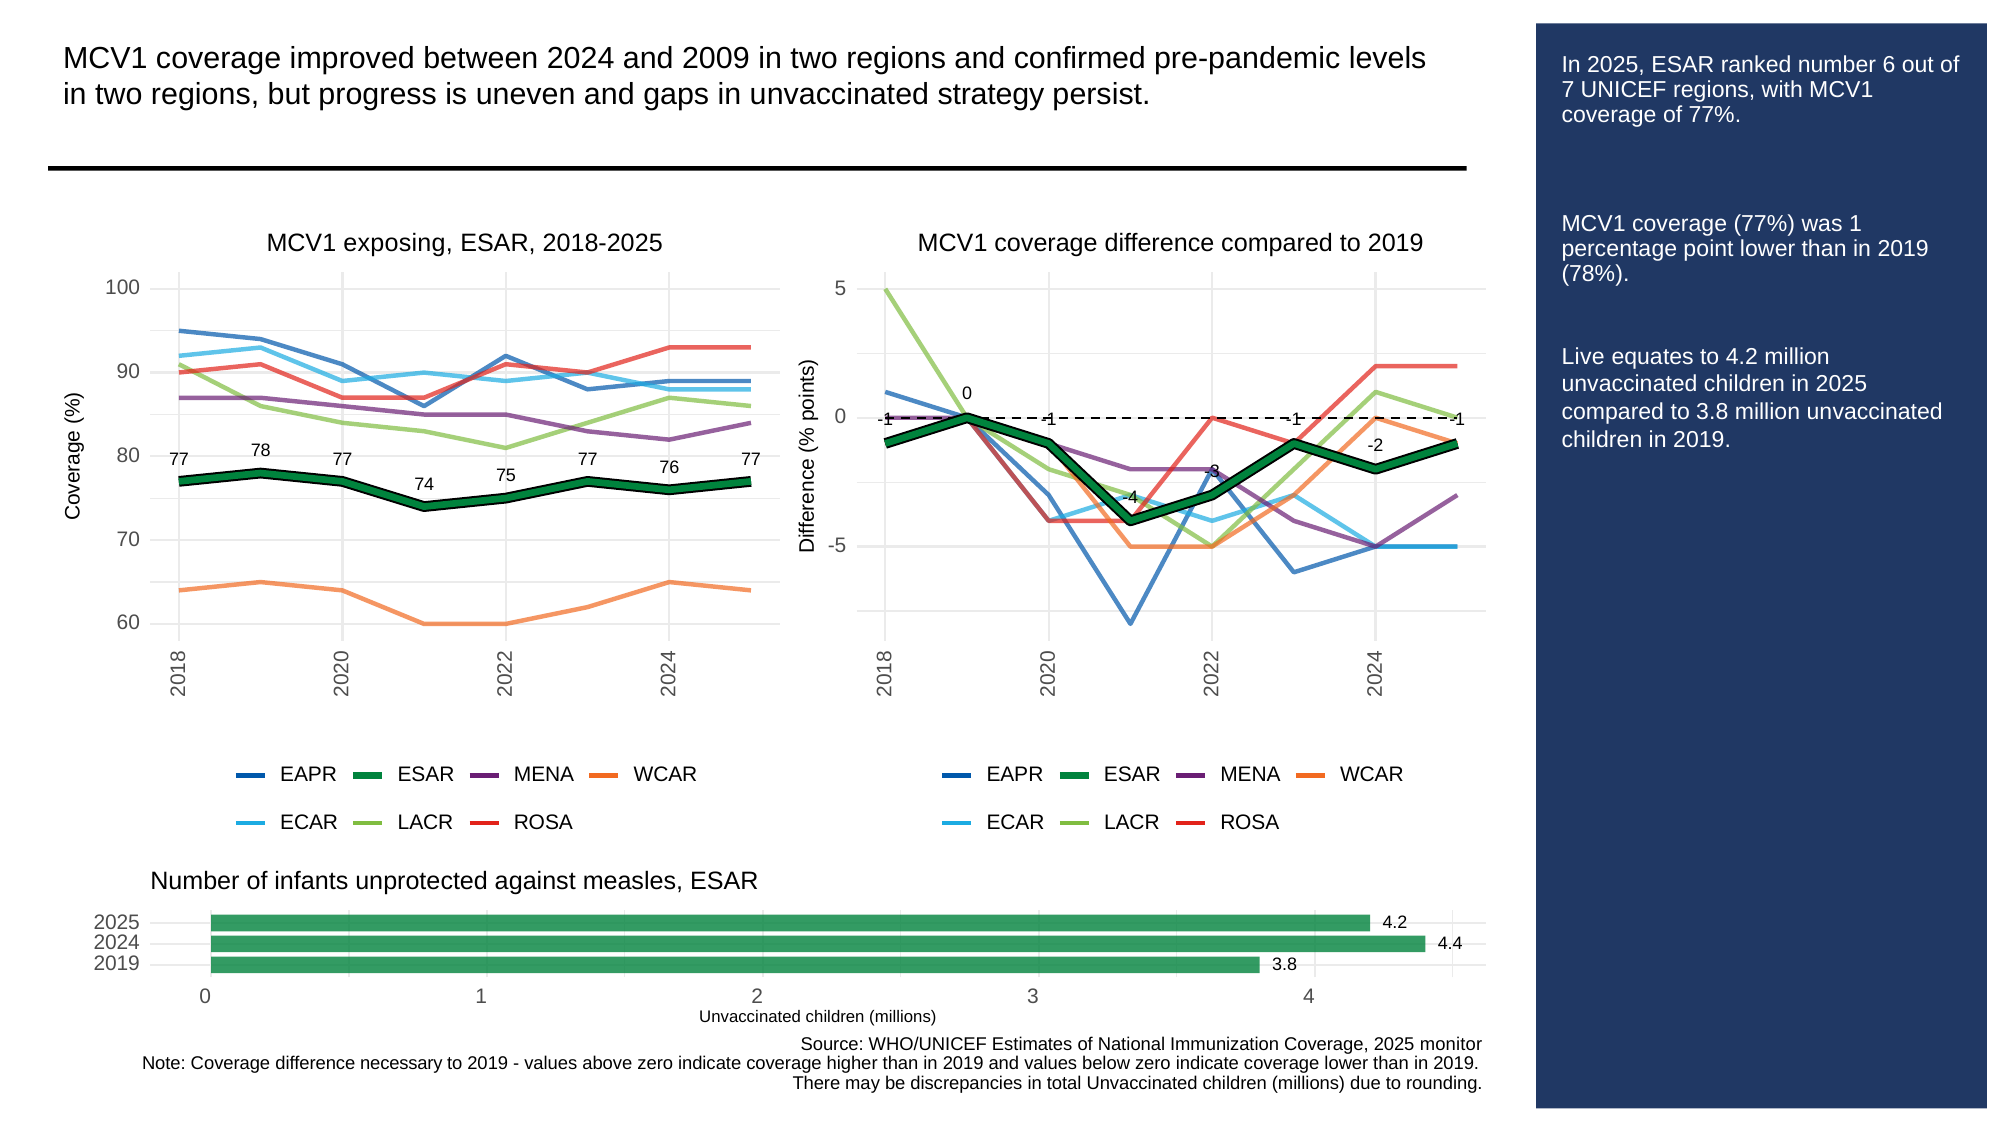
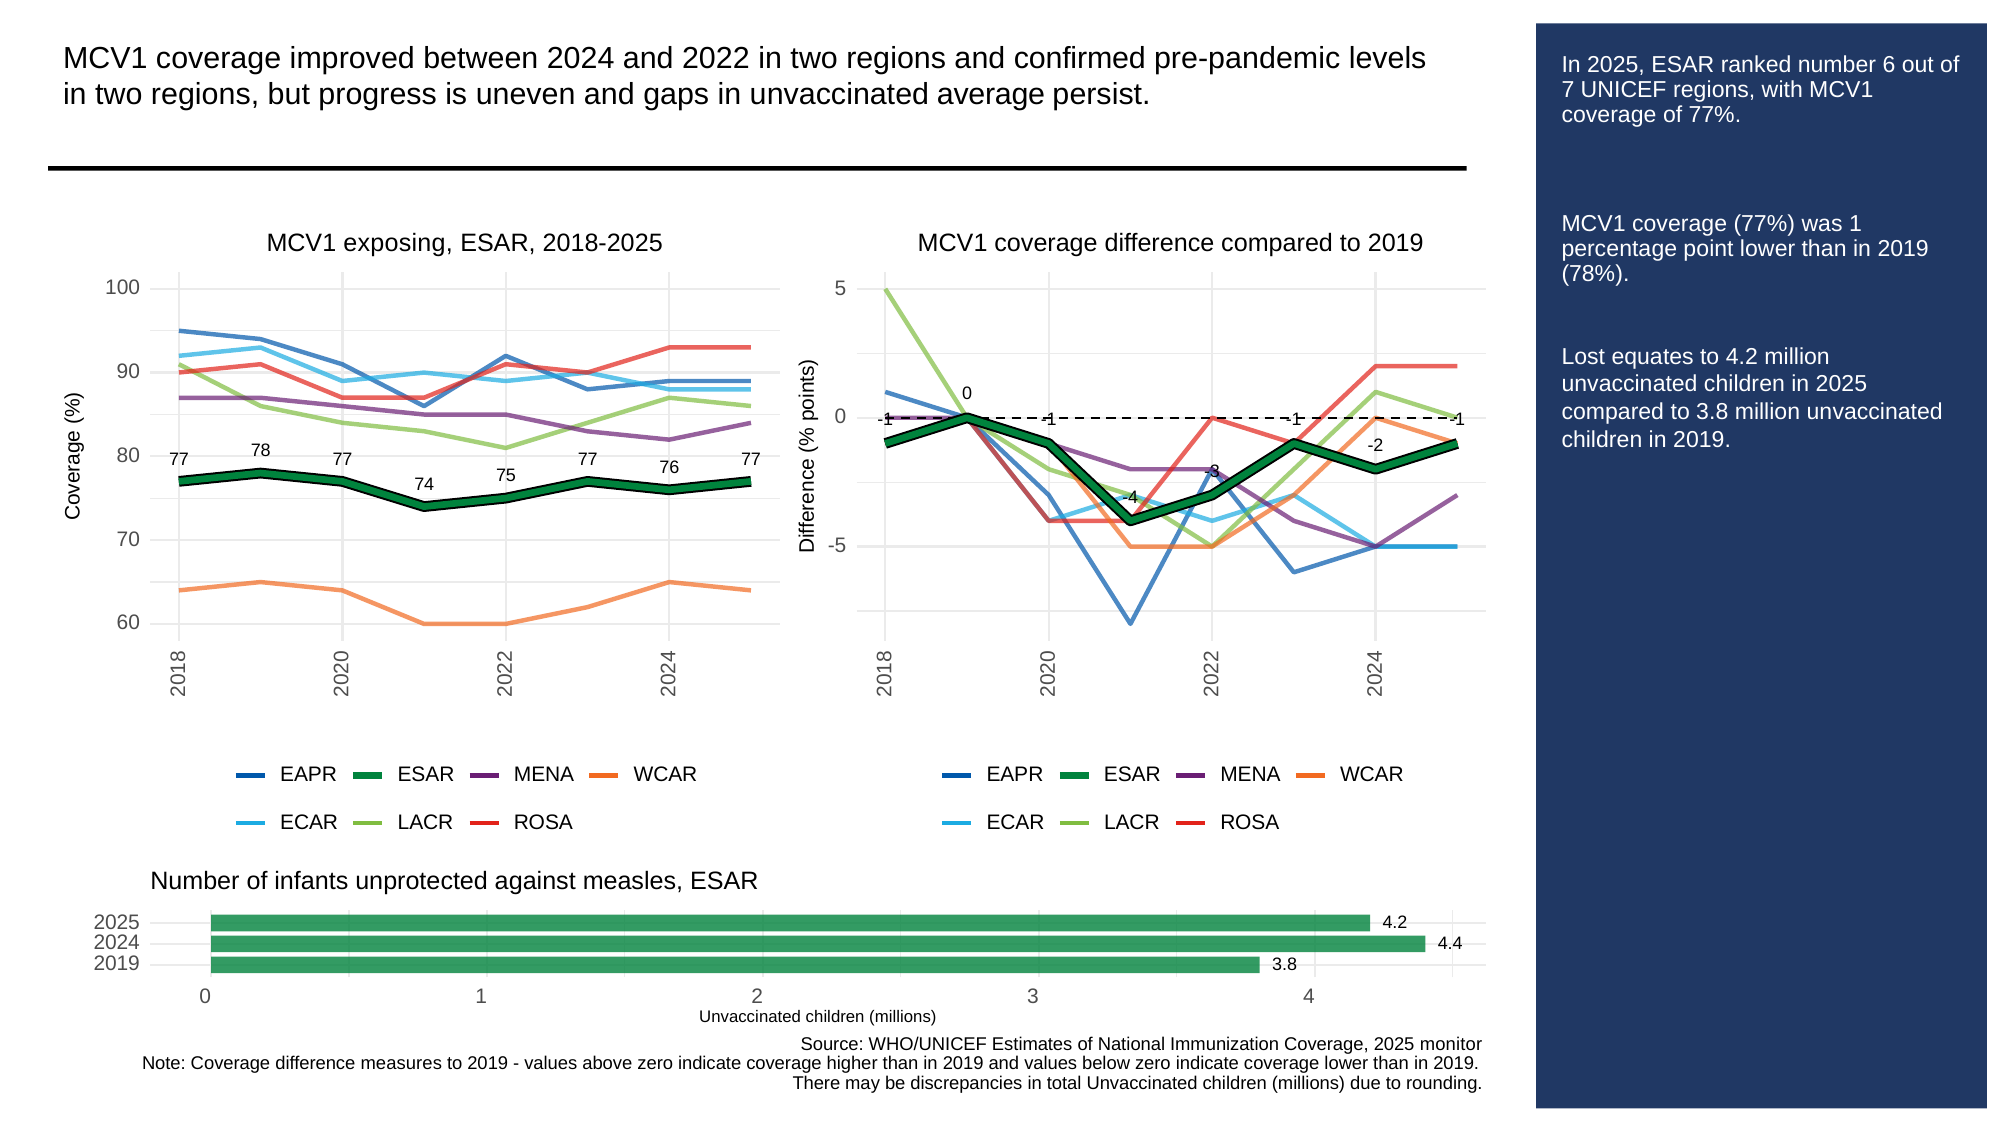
2009: 2009 -> 2022
strategy: strategy -> average
Live: Live -> Lost
necessary: necessary -> measures
